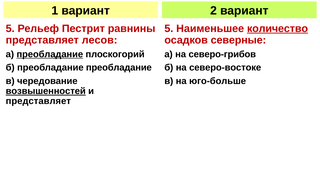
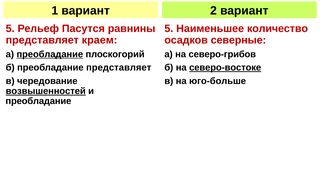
Пестрит: Пестрит -> Пасутся
количество underline: present -> none
лесов: лесов -> краем
преобладание преобладание: преобладание -> представляет
северо-востоке underline: none -> present
представляет at (38, 101): представляет -> преобладание
